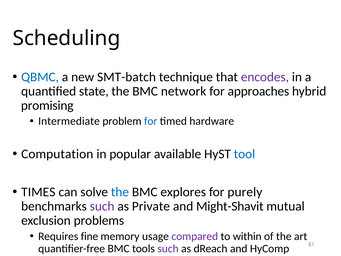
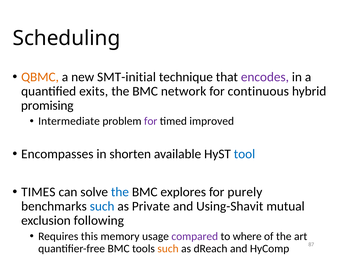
QBMC colour: blue -> orange
SMT-batch: SMT-batch -> SMT-initial
state: state -> exits
approaches: approaches -> continuous
for at (151, 121) colour: blue -> purple
hardware: hardware -> improved
Computation: Computation -> Encompasses
popular: popular -> shorten
such at (102, 206) colour: purple -> blue
Might-Shavit: Might-Shavit -> Using-Shavit
problems: problems -> following
fine: fine -> this
within: within -> where
such at (168, 248) colour: purple -> orange
